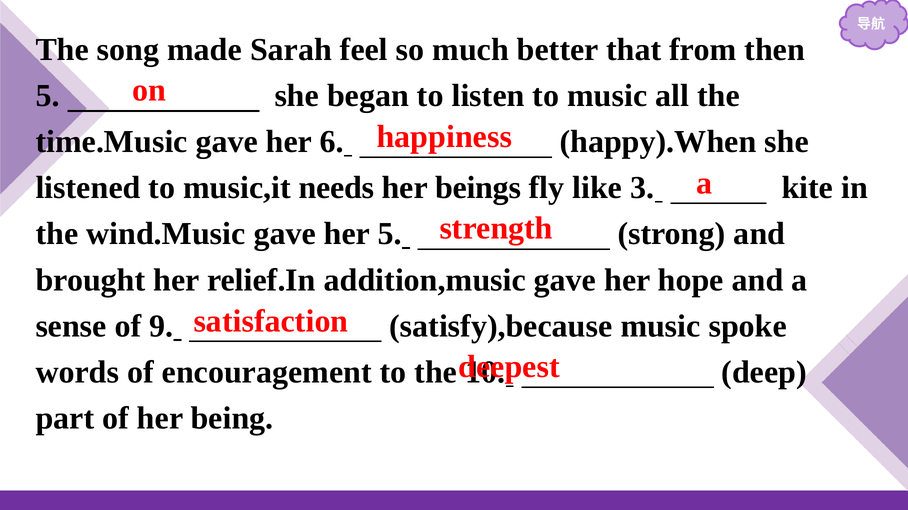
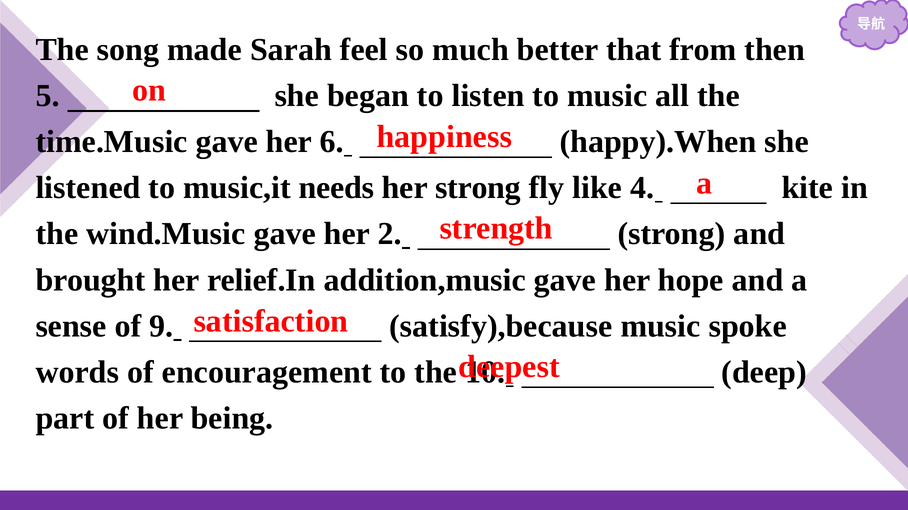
her beings: beings -> strong
3: 3 -> 4
her 5: 5 -> 2
